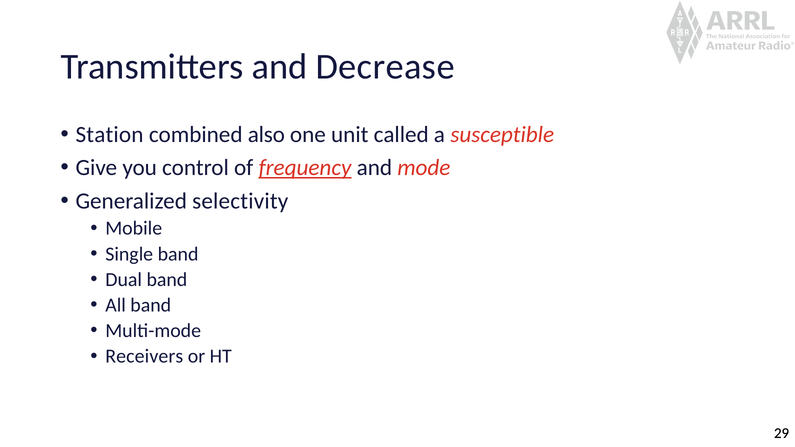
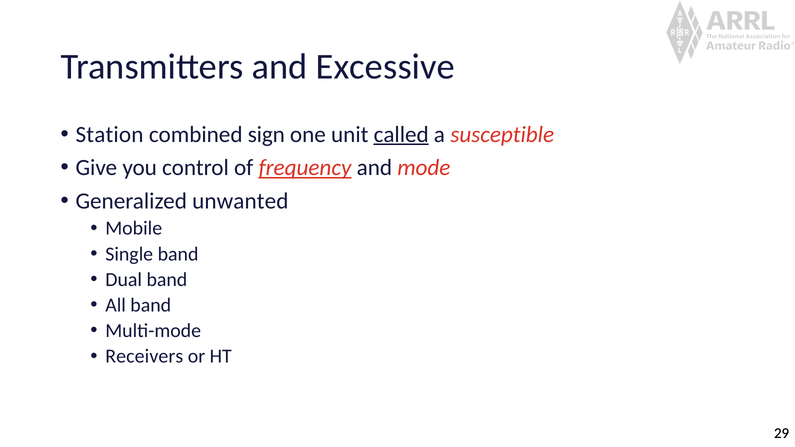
Decrease: Decrease -> Excessive
also: also -> sign
called underline: none -> present
selectivity: selectivity -> unwanted
